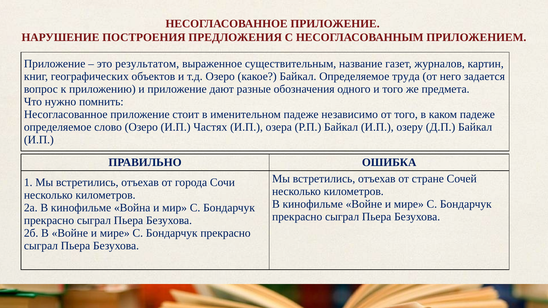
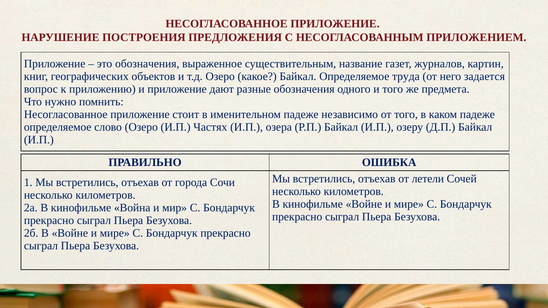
это результатом: результатом -> обозначения
стране: стране -> летели
